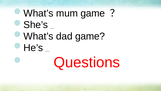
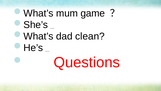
dad game: game -> clean
